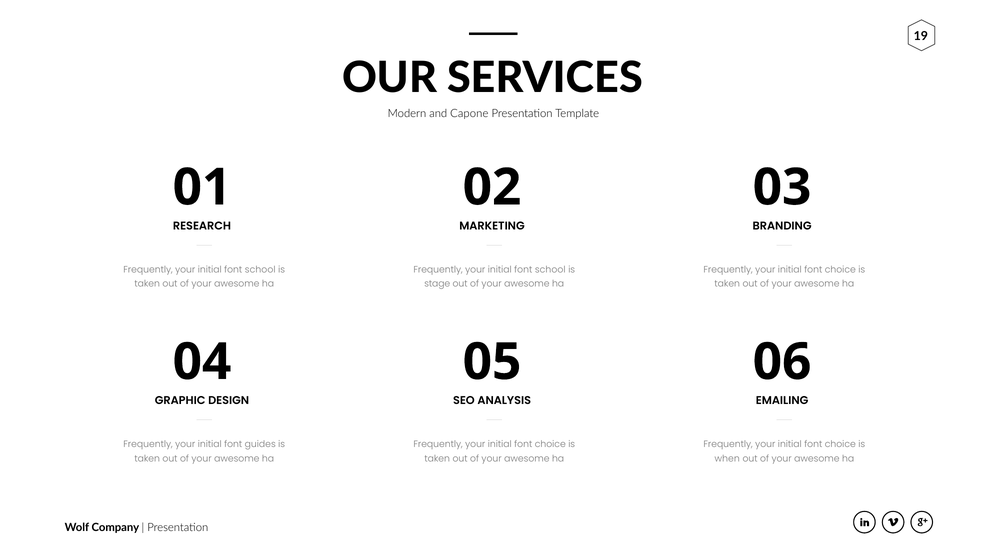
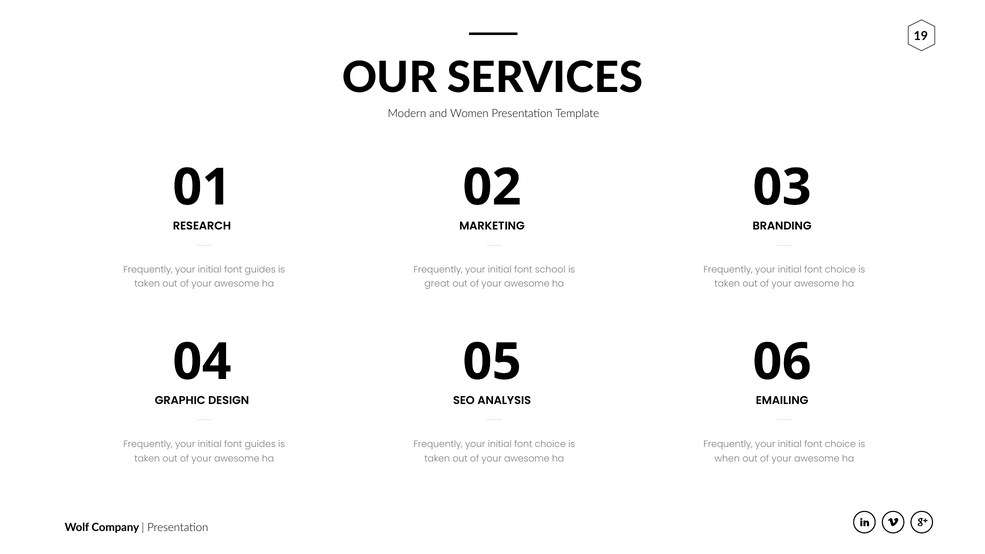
Capone: Capone -> Women
school at (260, 270): school -> guides
stage: stage -> great
